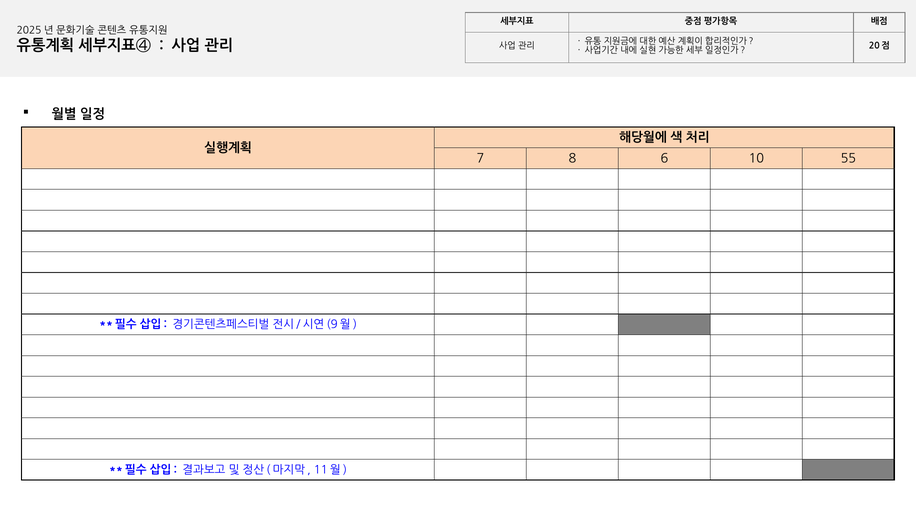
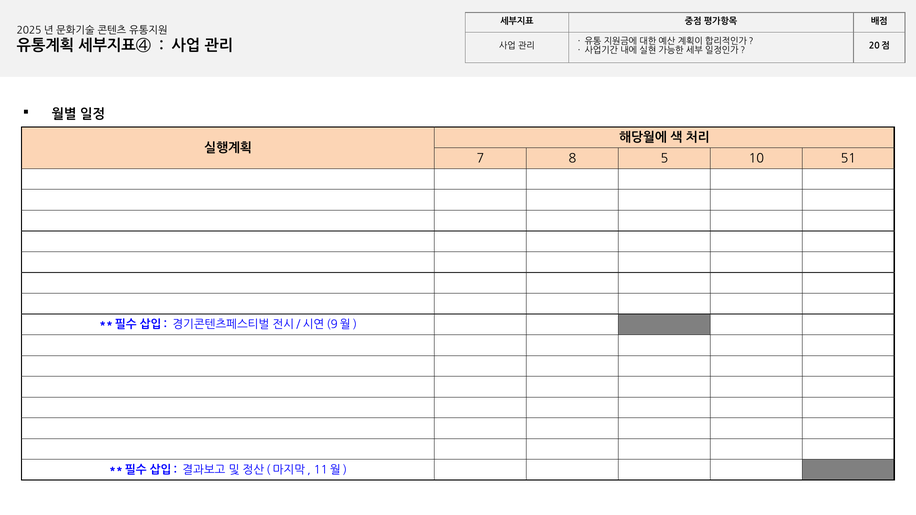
6: 6 -> 5
55: 55 -> 51
